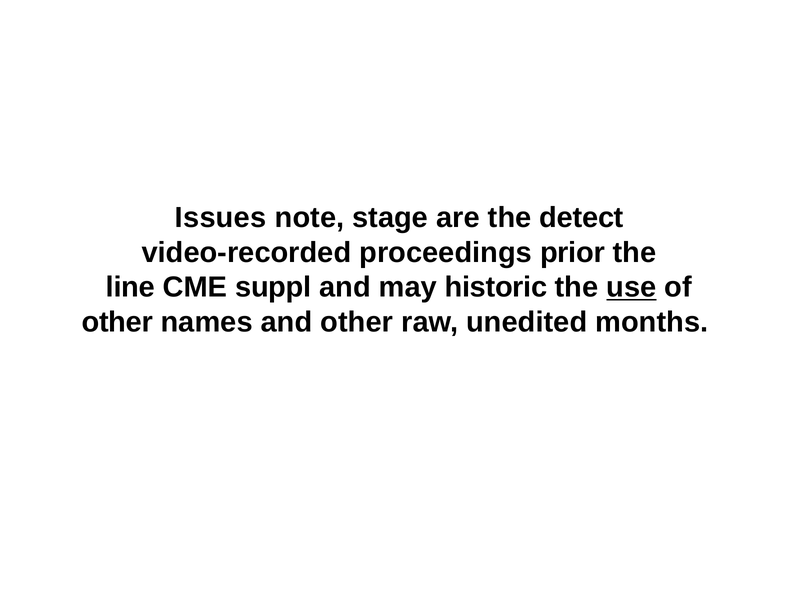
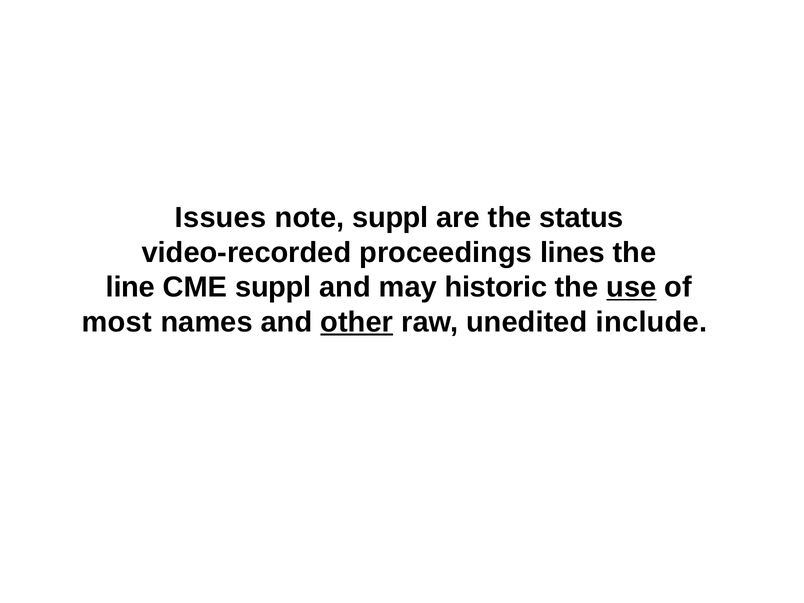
note stage: stage -> suppl
detect: detect -> status
prior: prior -> lines
other at (117, 322): other -> most
other at (357, 322) underline: none -> present
months: months -> include
